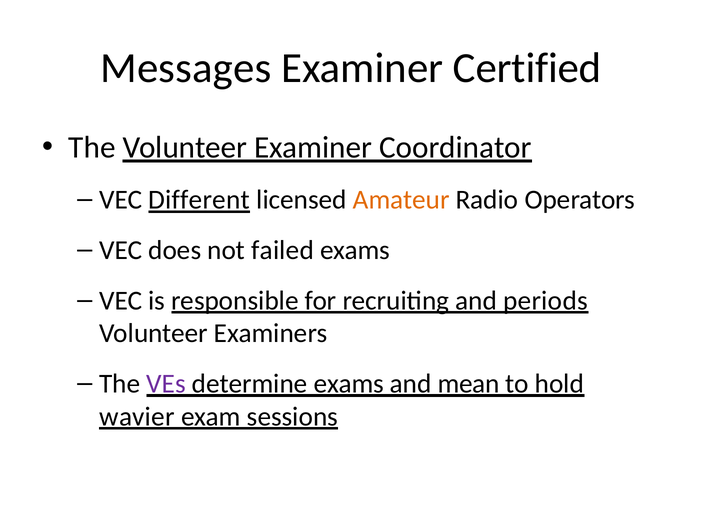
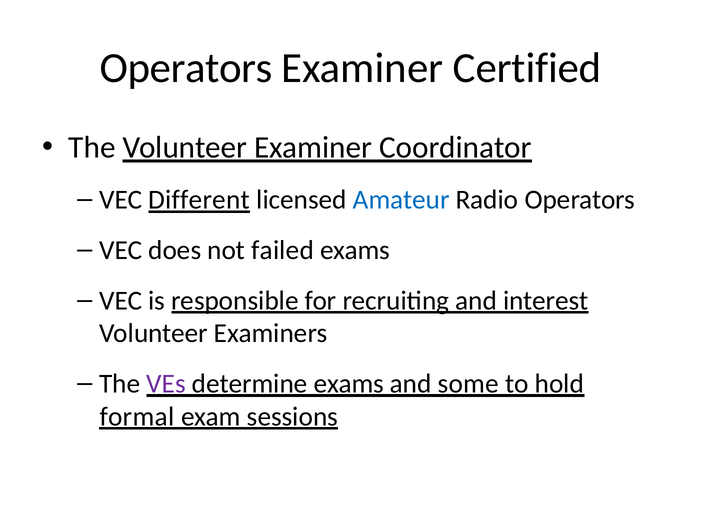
Messages at (186, 68): Messages -> Operators
Amateur colour: orange -> blue
periods: periods -> interest
mean: mean -> some
wavier: wavier -> formal
